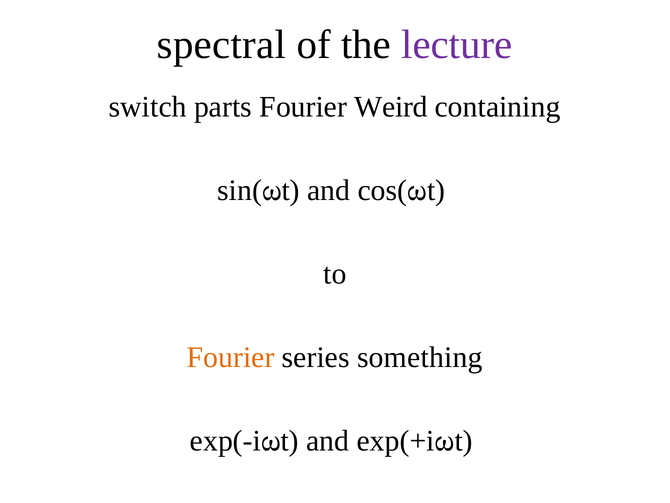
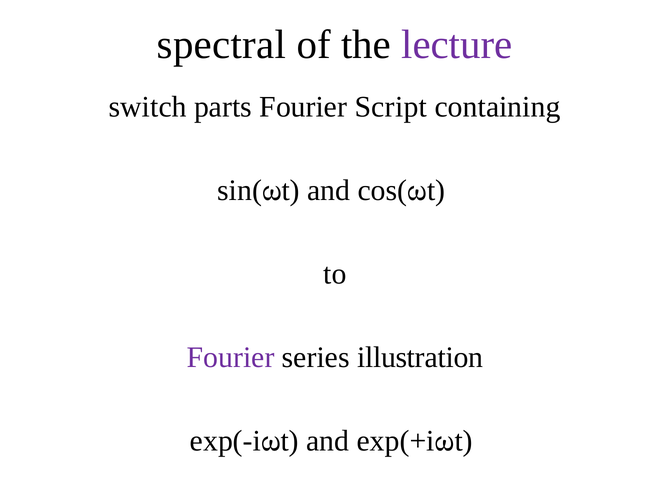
Weird: Weird -> Script
Fourier at (231, 357) colour: orange -> purple
something: something -> illustration
